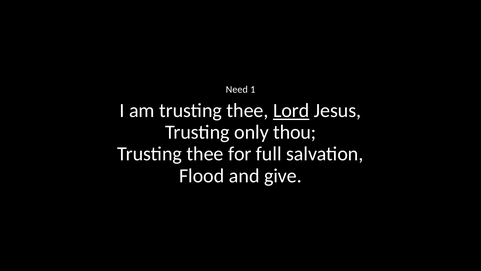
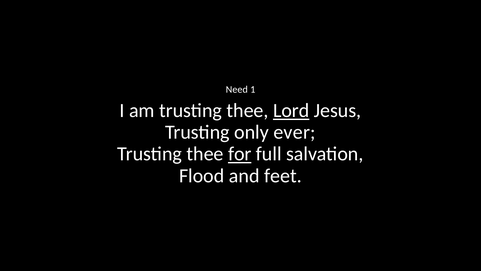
thou: thou -> ever
for underline: none -> present
give: give -> feet
